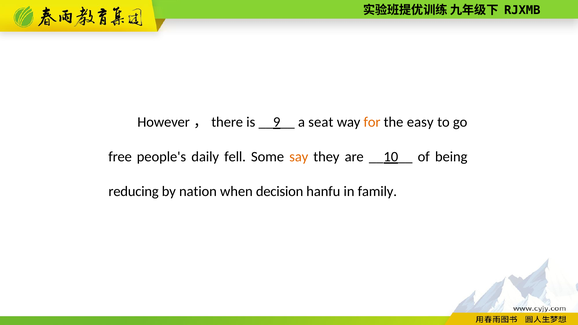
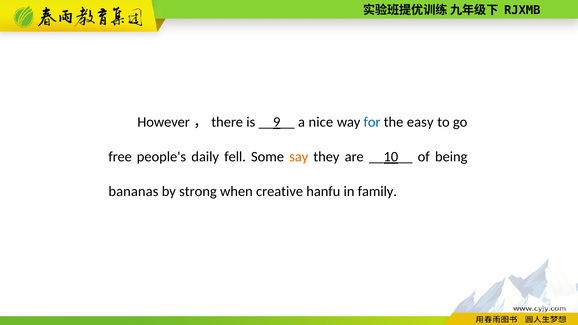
seat: seat -> nice
for colour: orange -> blue
reducing: reducing -> bananas
nation: nation -> strong
decision: decision -> creative
